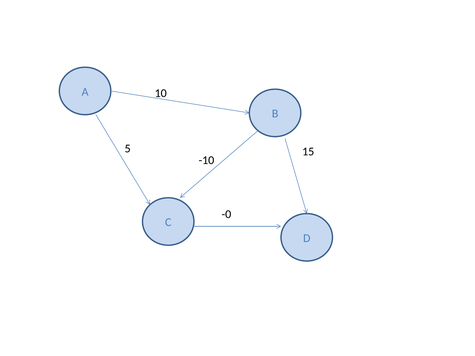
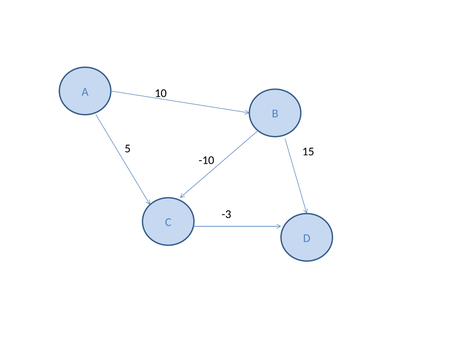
-0: -0 -> -3
